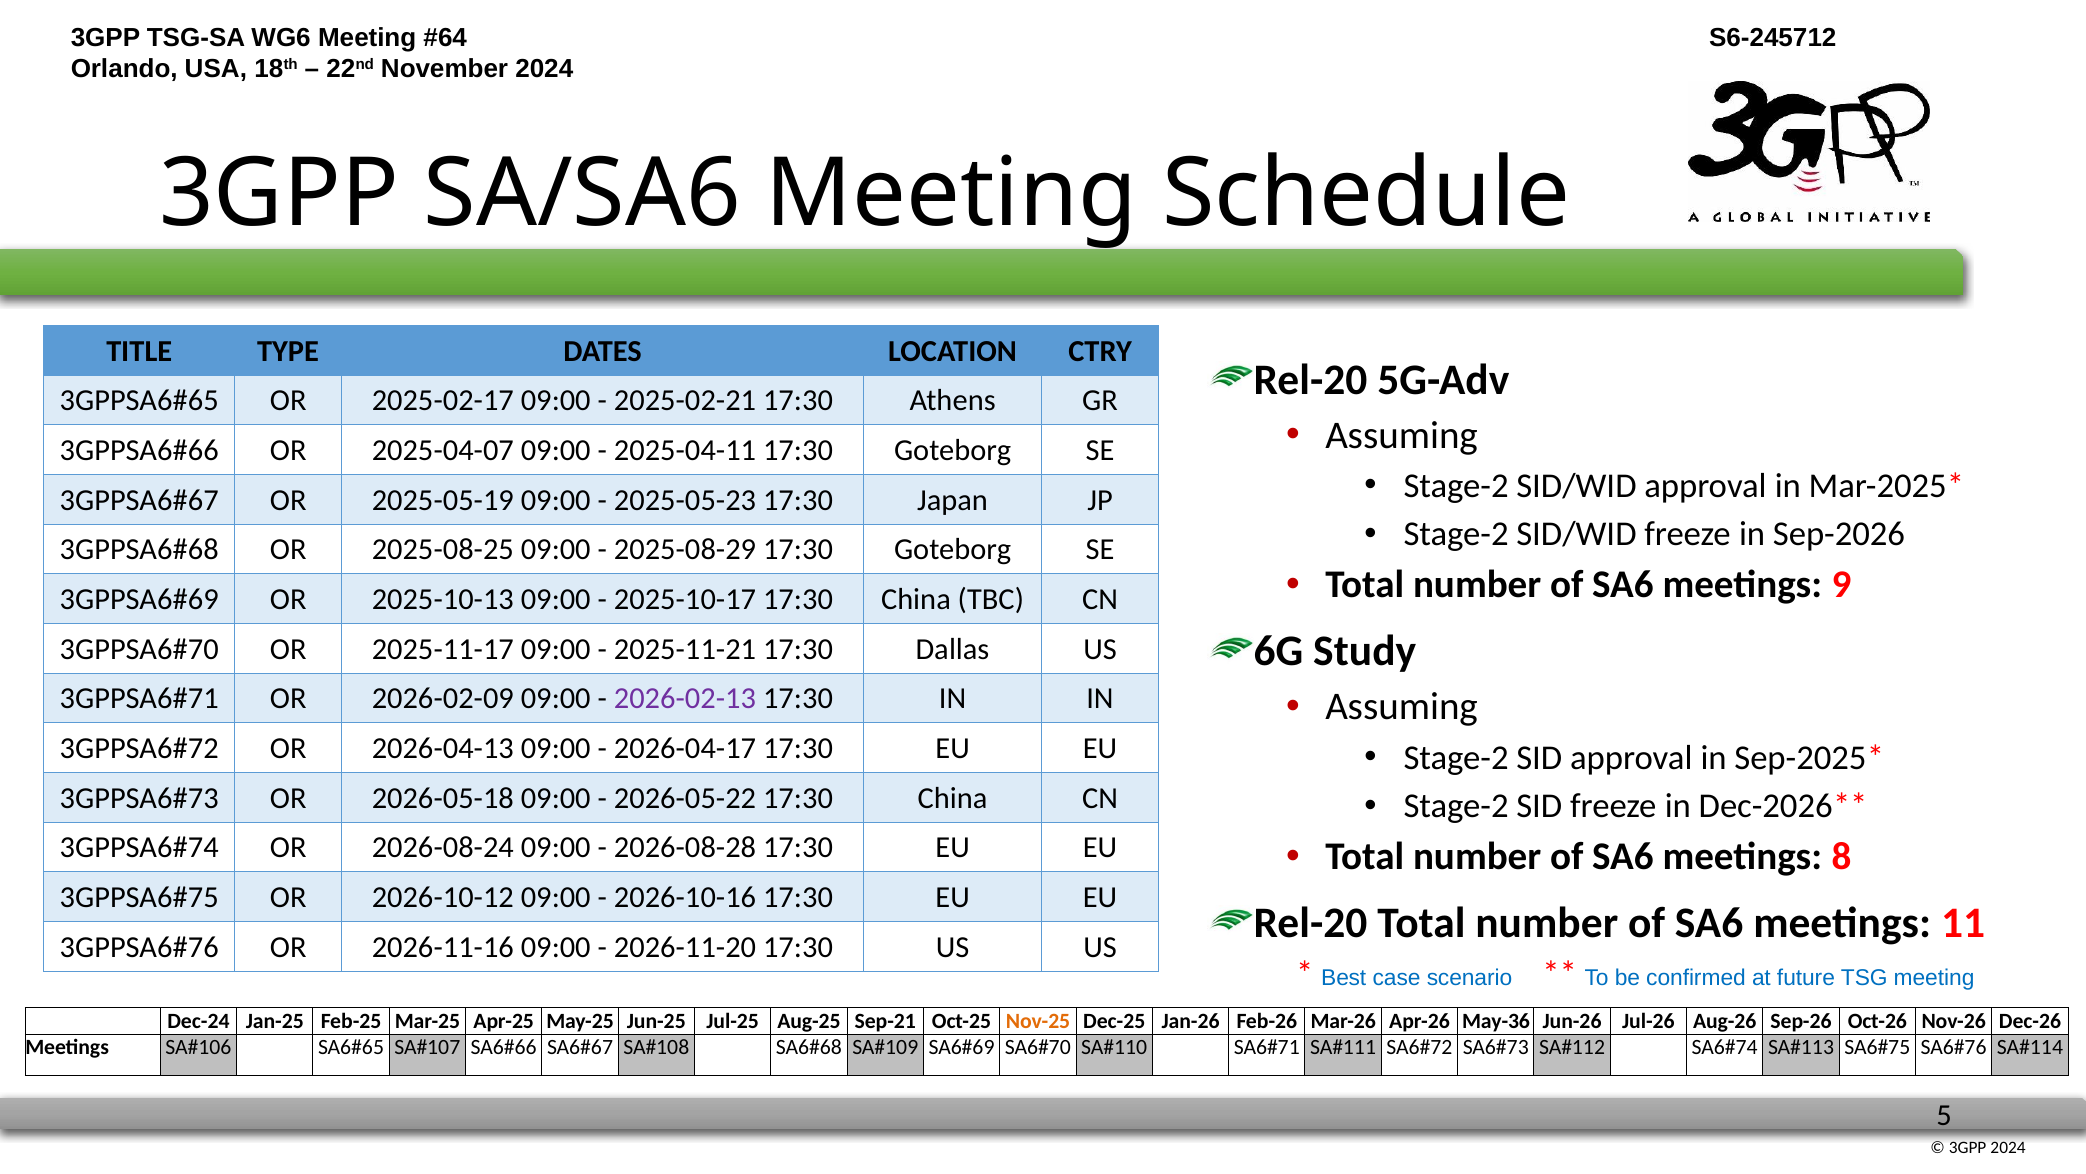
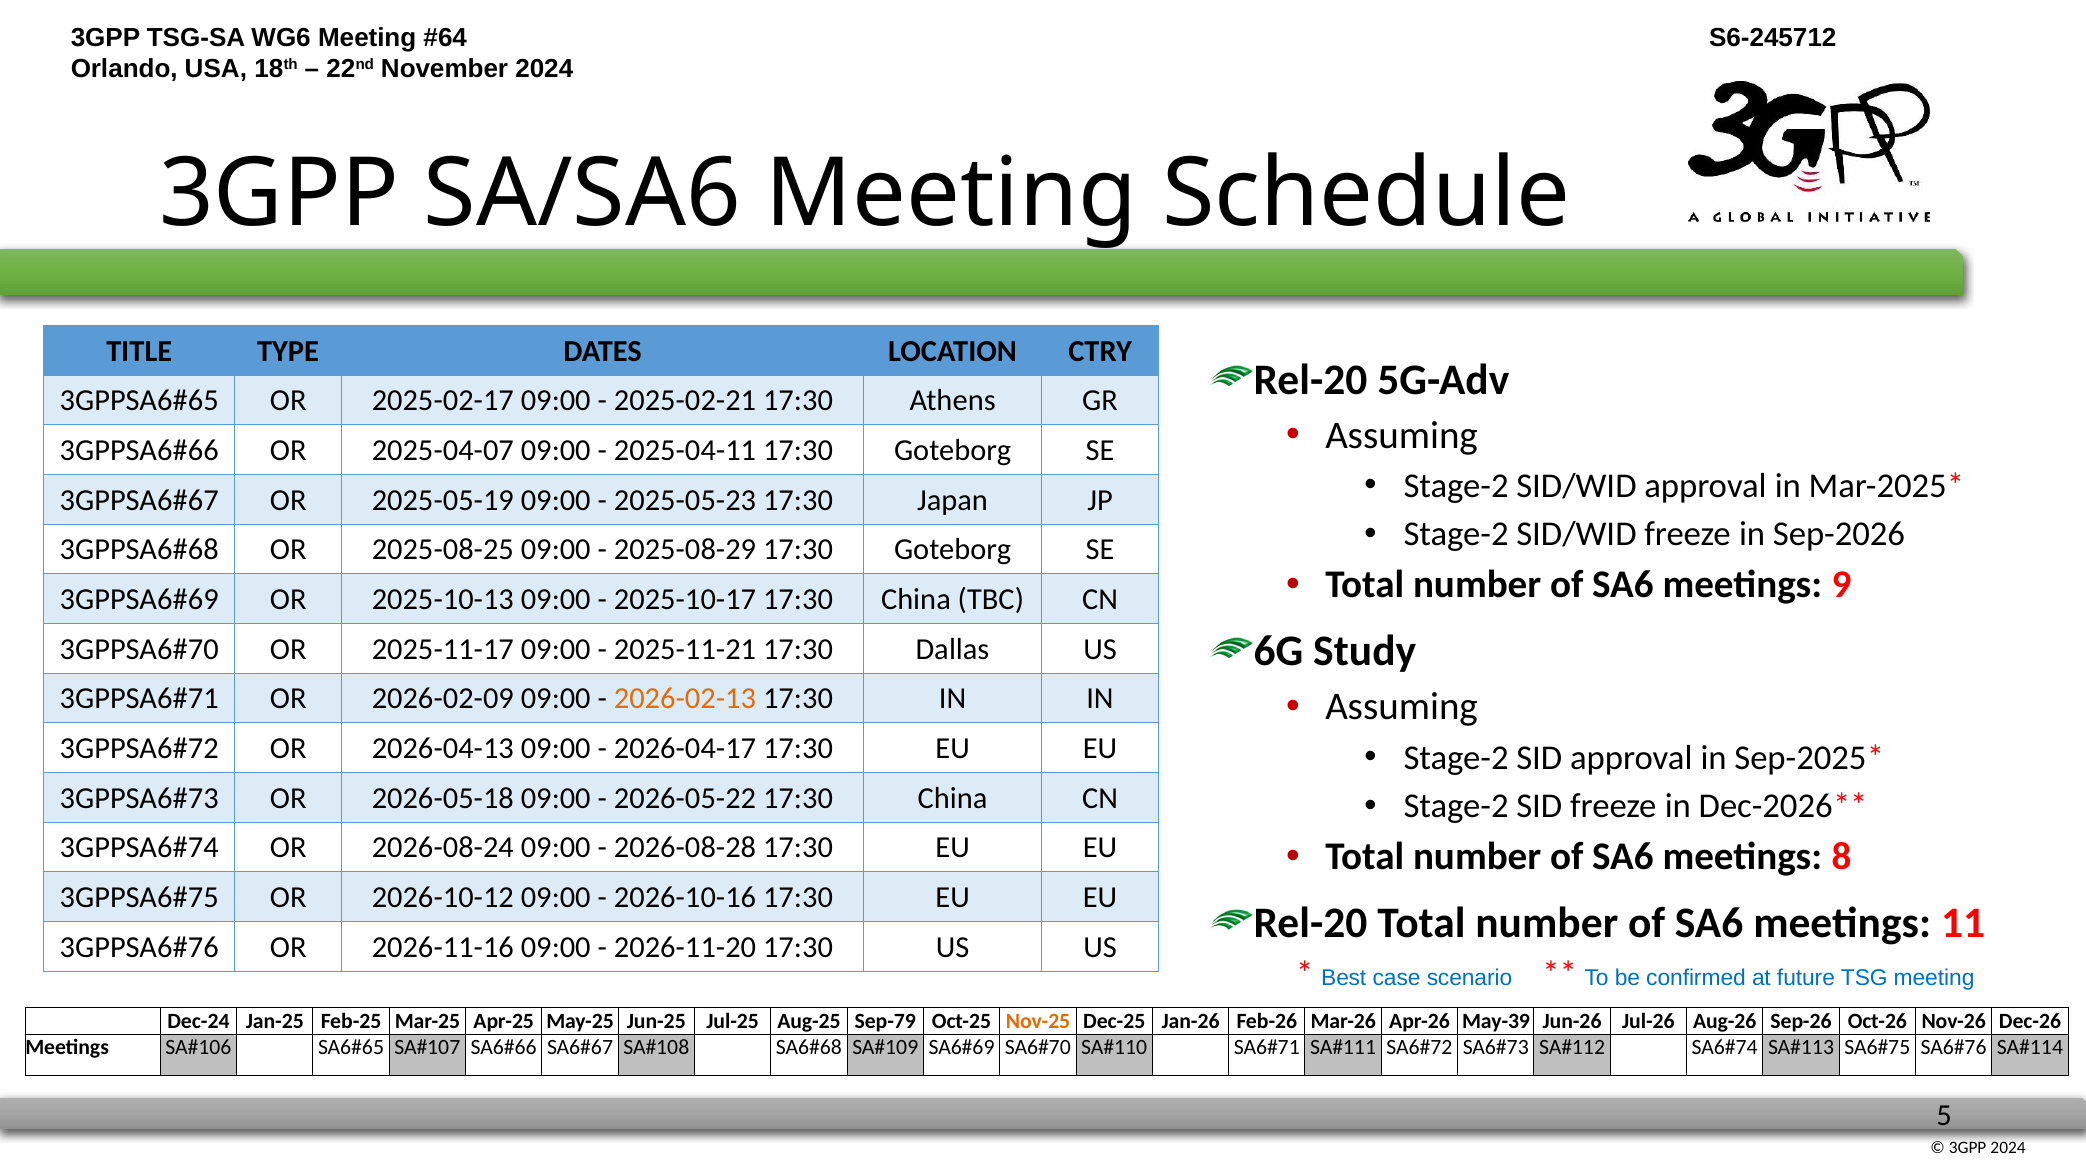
2026-02-13 colour: purple -> orange
Sep-21: Sep-21 -> Sep-79
May-36: May-36 -> May-39
